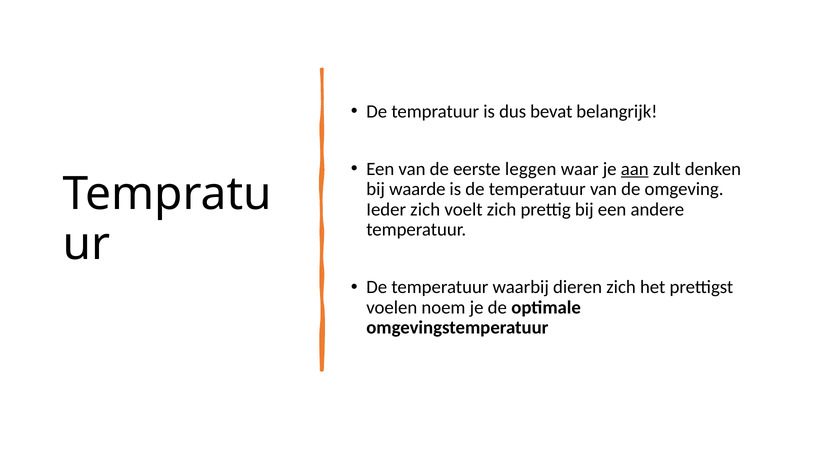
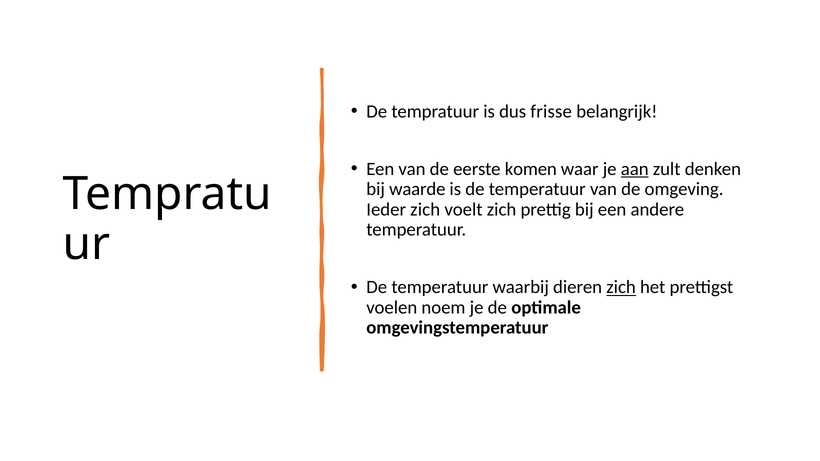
bevat: bevat -> frisse
leggen: leggen -> komen
zich at (621, 287) underline: none -> present
